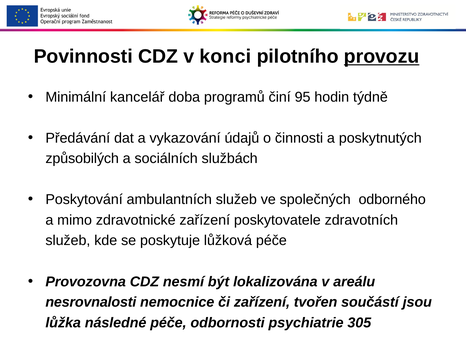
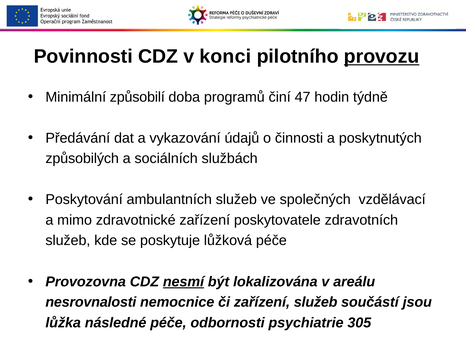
kancelář: kancelář -> způsobilí
95: 95 -> 47
odborného: odborného -> vzdělávací
nesmí underline: none -> present
zařízení tvořen: tvořen -> služeb
